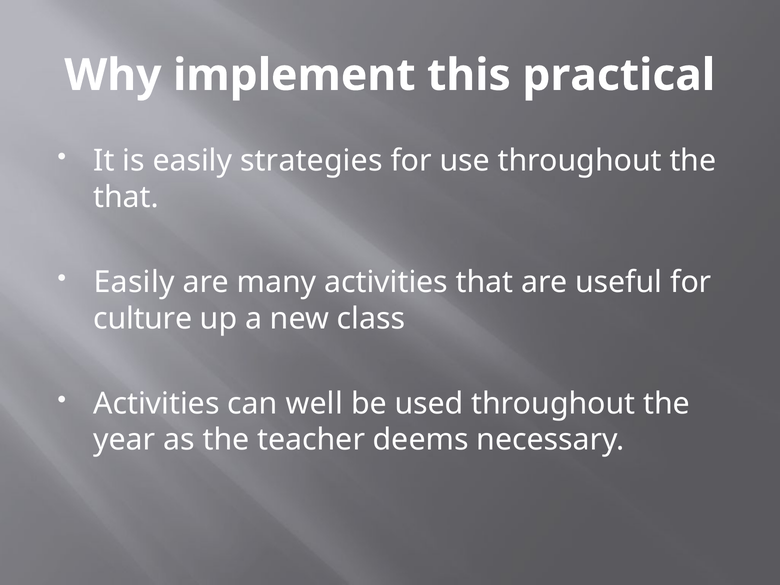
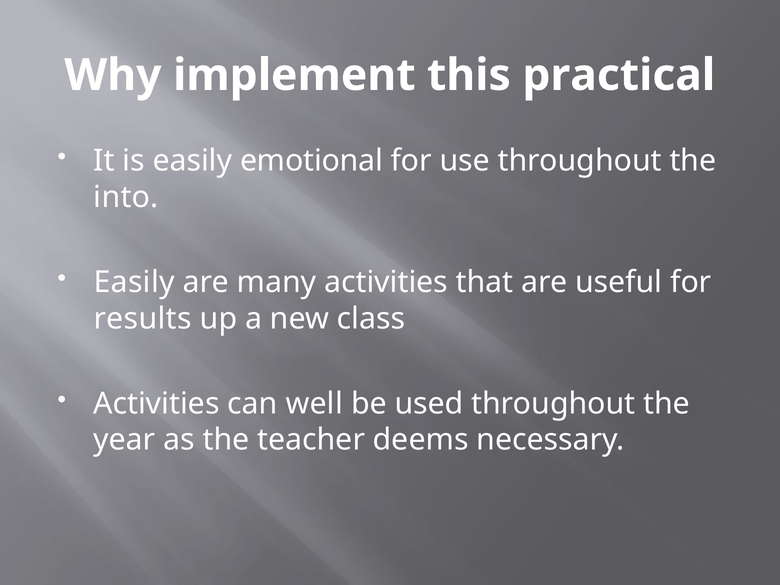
strategies: strategies -> emotional
that at (126, 197): that -> into
culture: culture -> results
